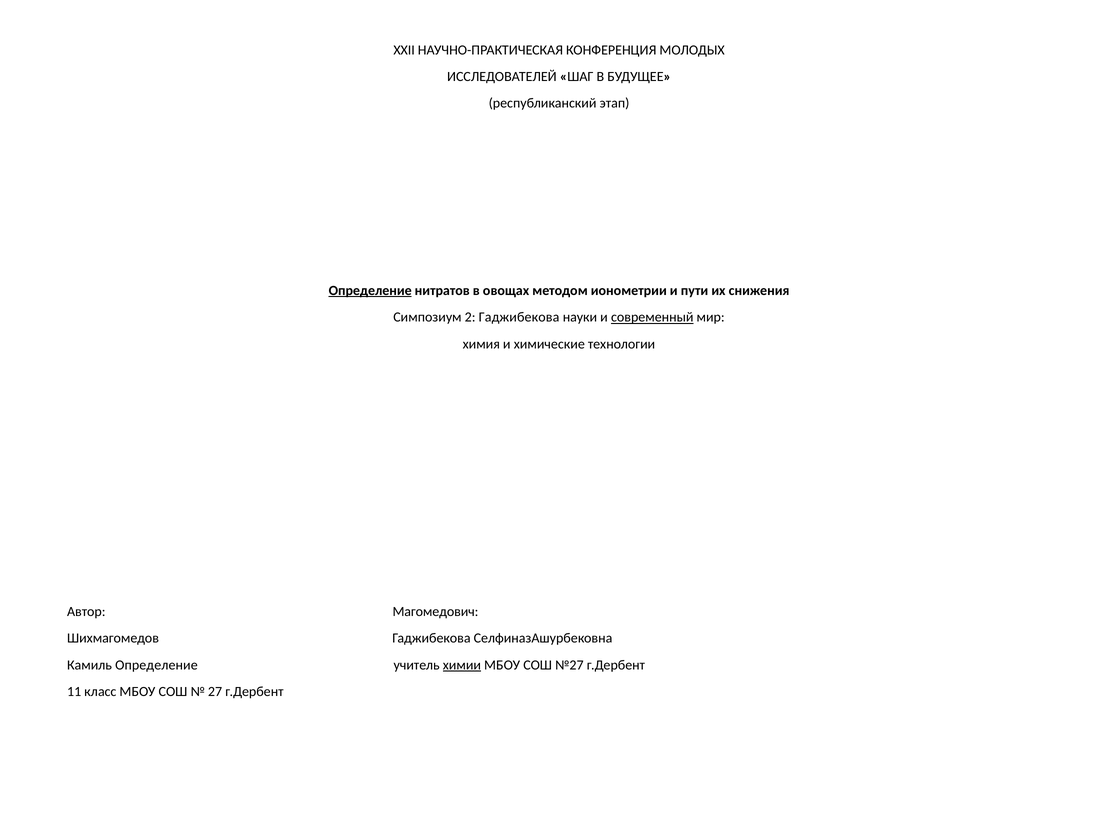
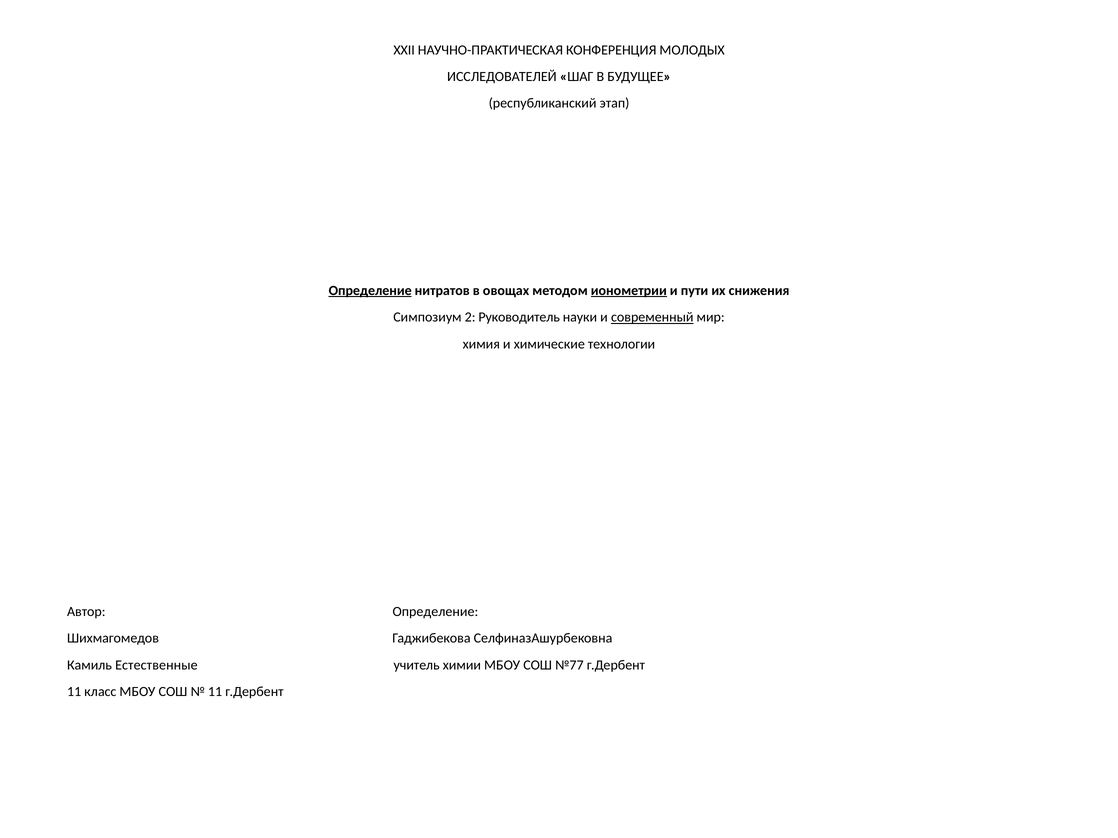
ионометрии underline: none -> present
2 Гаджибекова: Гаджибекова -> Руководитель
Автор Магомедович: Магомедович -> Определение
Камиль Определение: Определение -> Естественные
химии underline: present -> none
№27: №27 -> №77
27 at (215, 692): 27 -> 11
